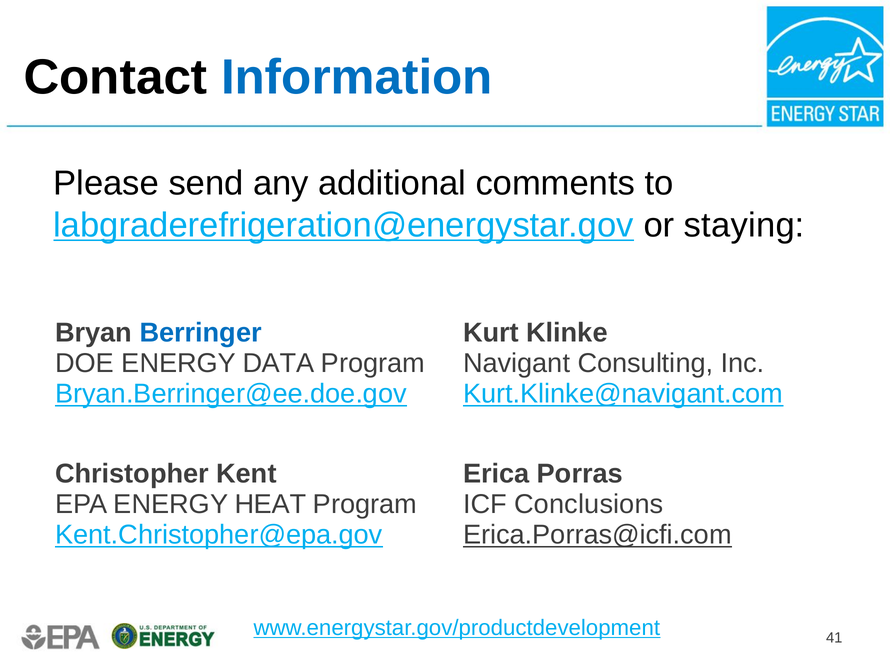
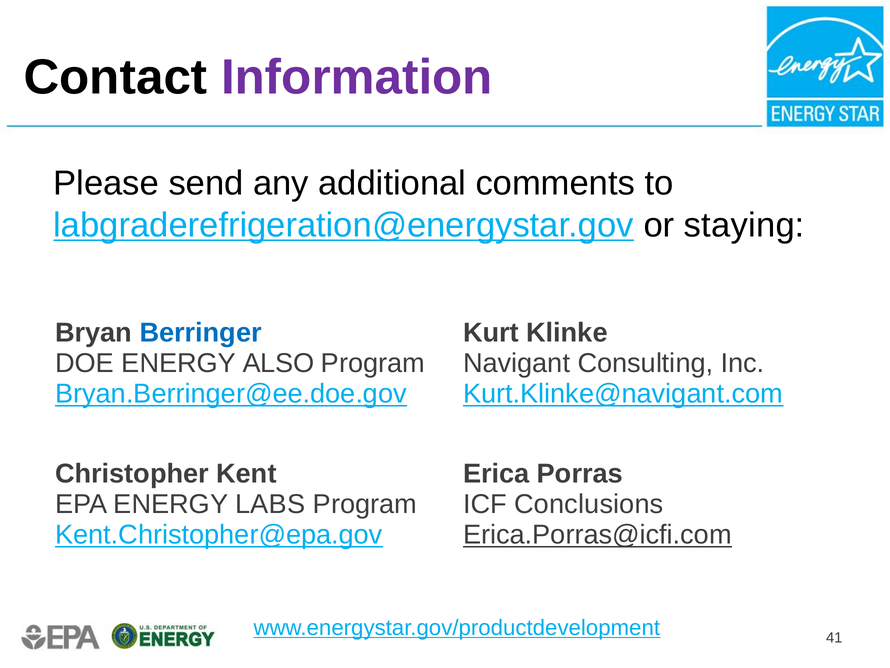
Information colour: blue -> purple
DATA: DATA -> ALSO
HEAT: HEAT -> LABS
